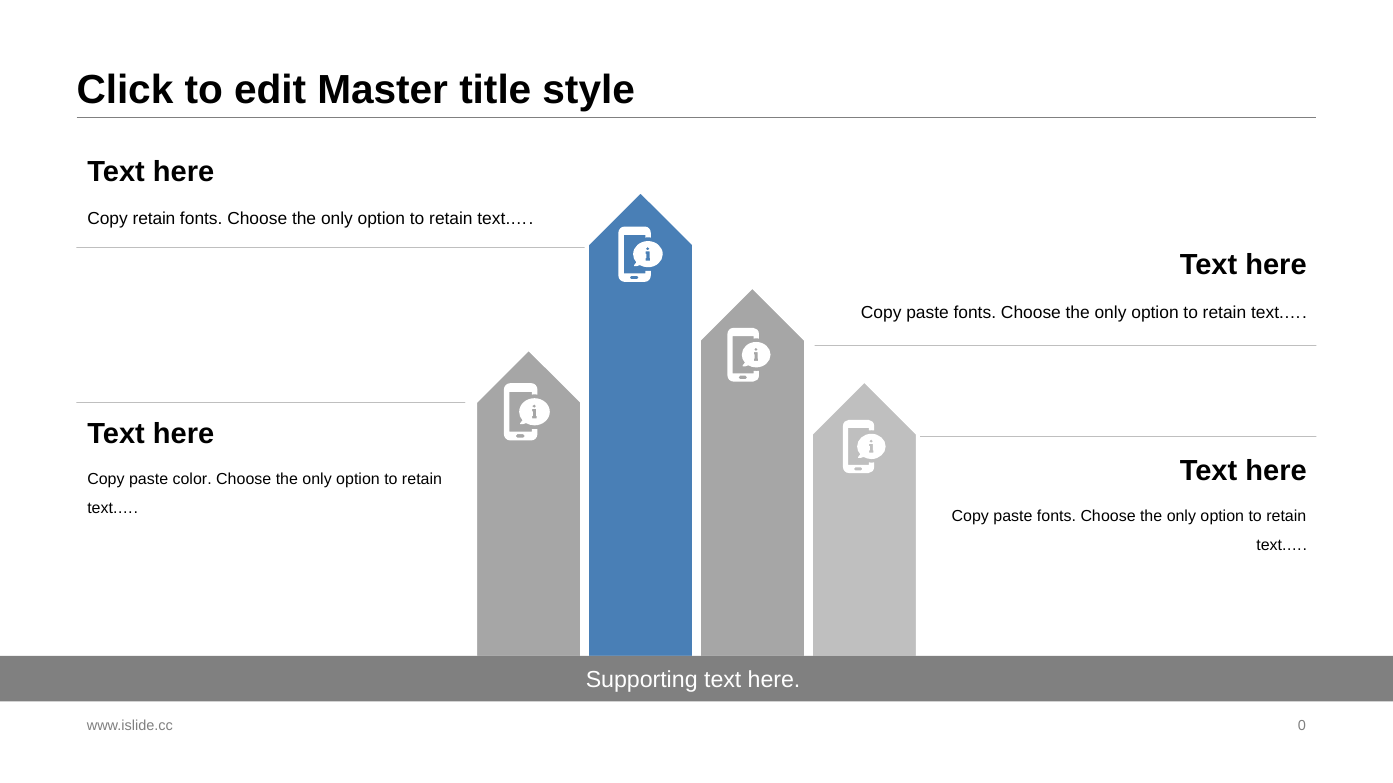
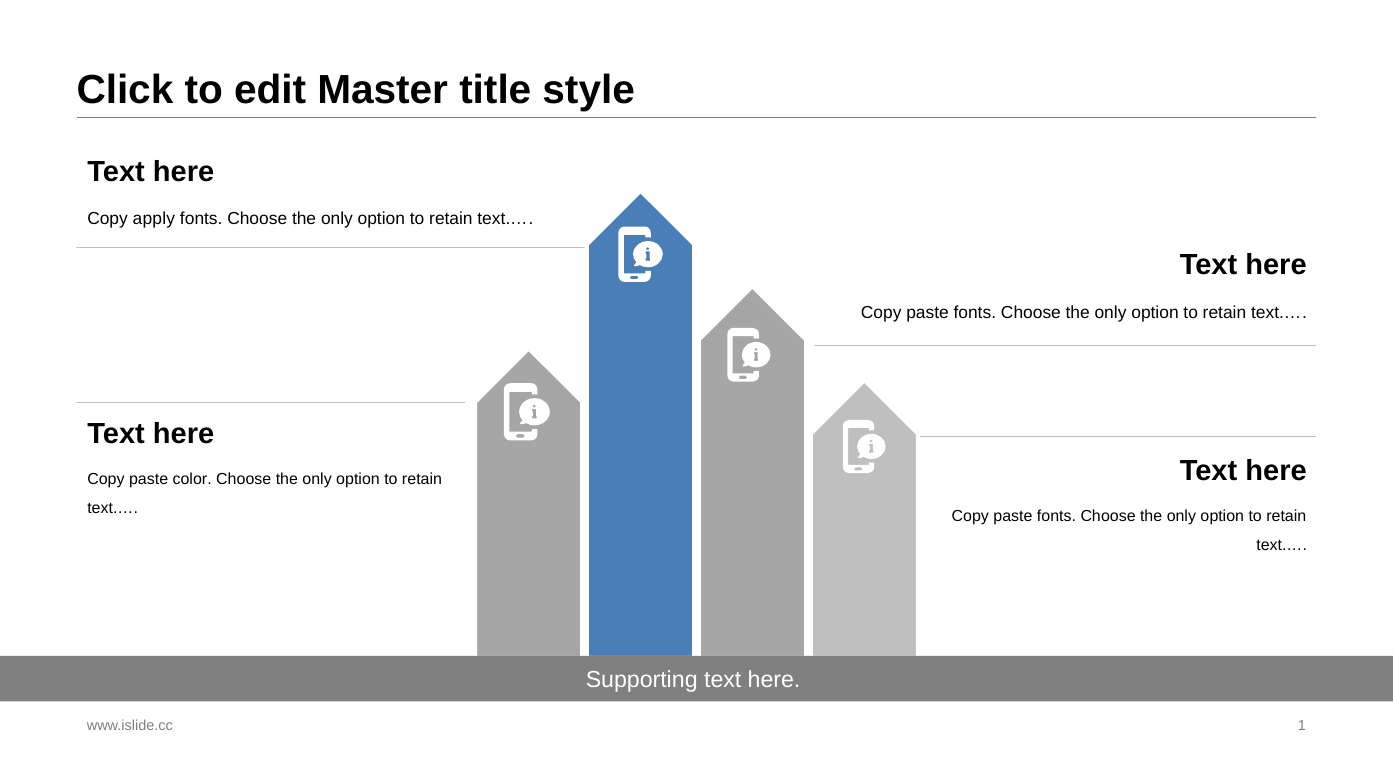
Copy retain: retain -> apply
0: 0 -> 1
